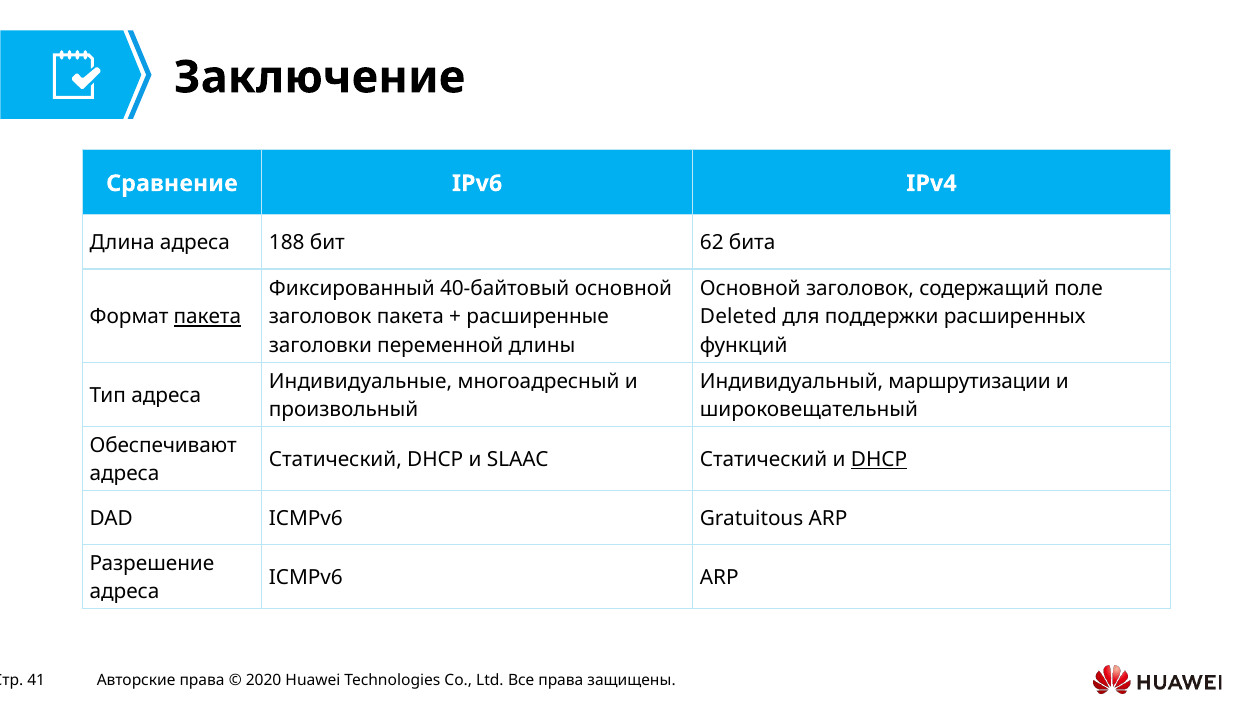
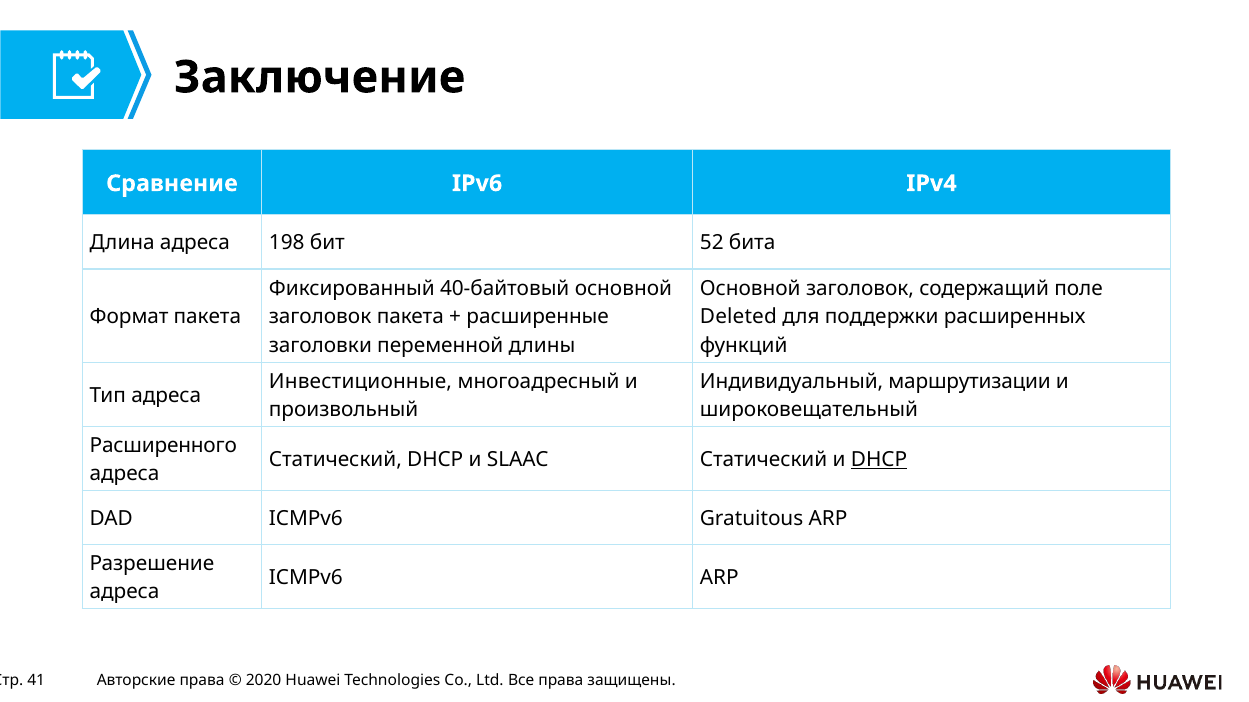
188: 188 -> 198
62: 62 -> 52
пакета at (207, 317) underline: present -> none
Индивидуальные: Индивидуальные -> Инвестиционные
Обеспечивают: Обеспечивают -> Расширенного
